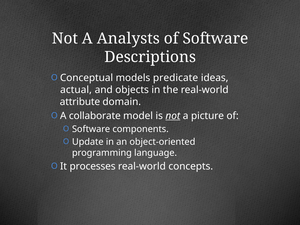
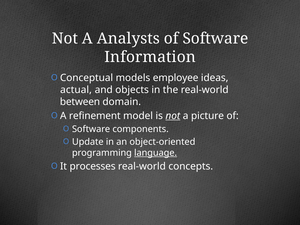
Descriptions: Descriptions -> Information
predicate: predicate -> employee
attribute: attribute -> between
collaborate: collaborate -> refinement
language underline: none -> present
